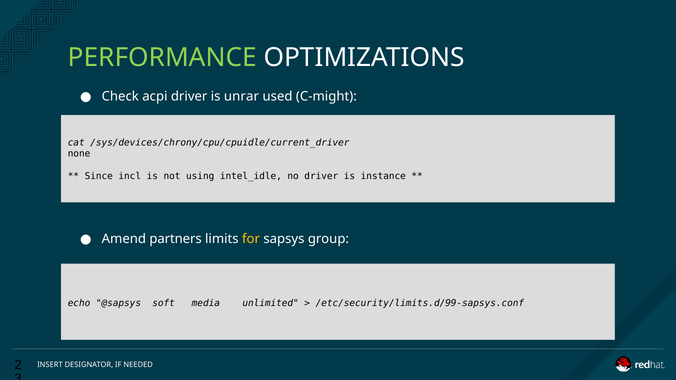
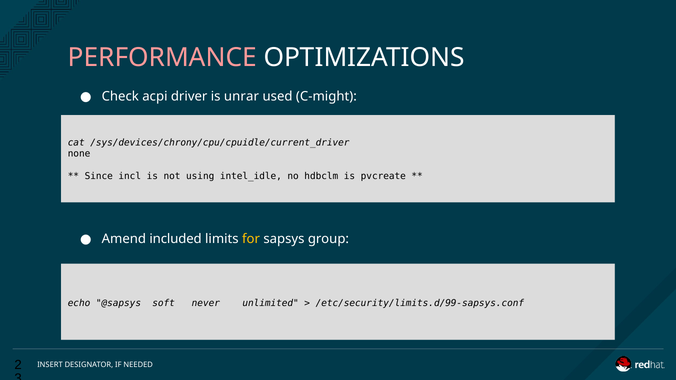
PERFORMANCE colour: light green -> pink
no driver: driver -> hdbclm
instance: instance -> pvcreate
partners: partners -> included
media: media -> never
